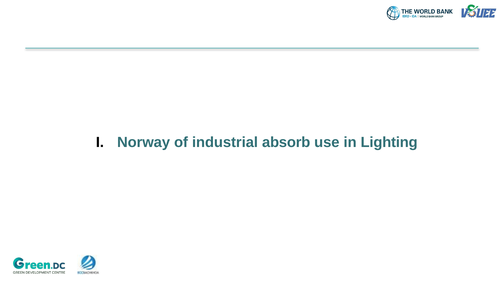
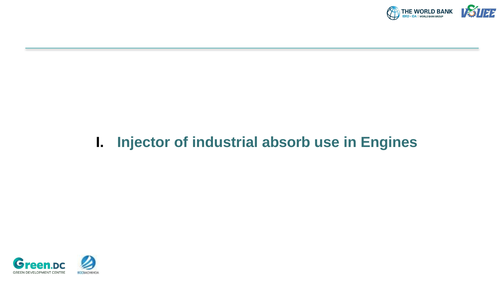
Norway: Norway -> Injector
Lighting: Lighting -> Engines
